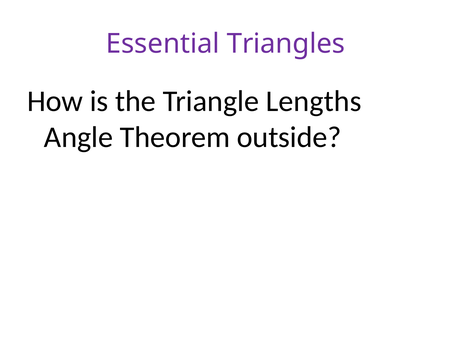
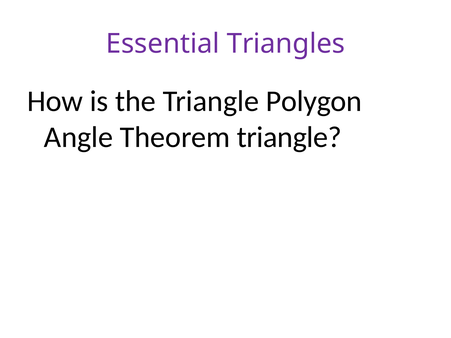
Lengths: Lengths -> Polygon
Theorem outside: outside -> triangle
